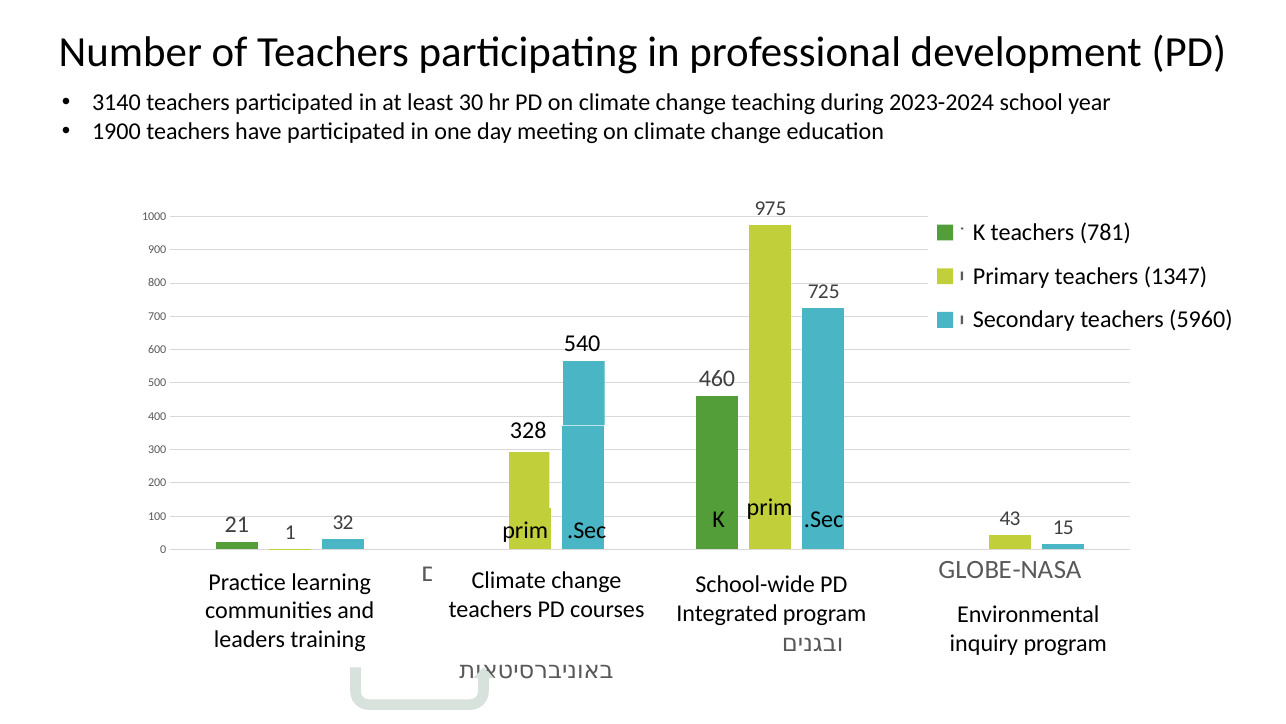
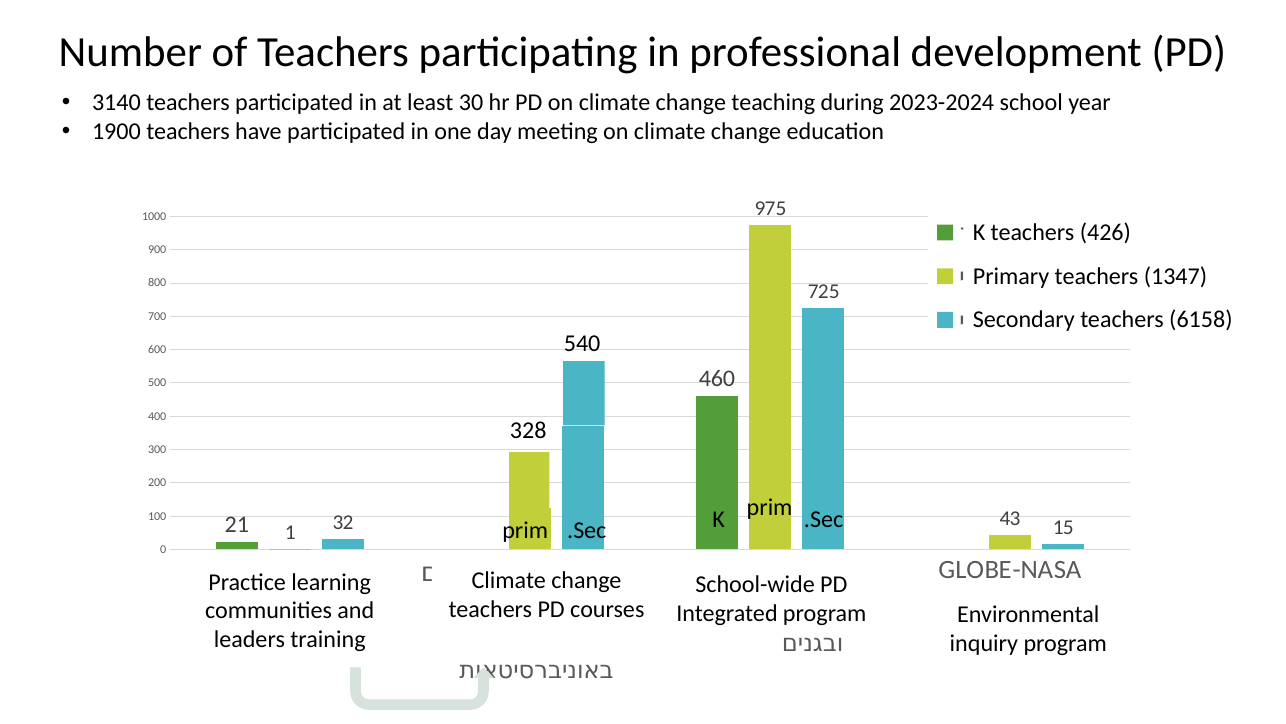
781: 781 -> 426
5960: 5960 -> 6158
